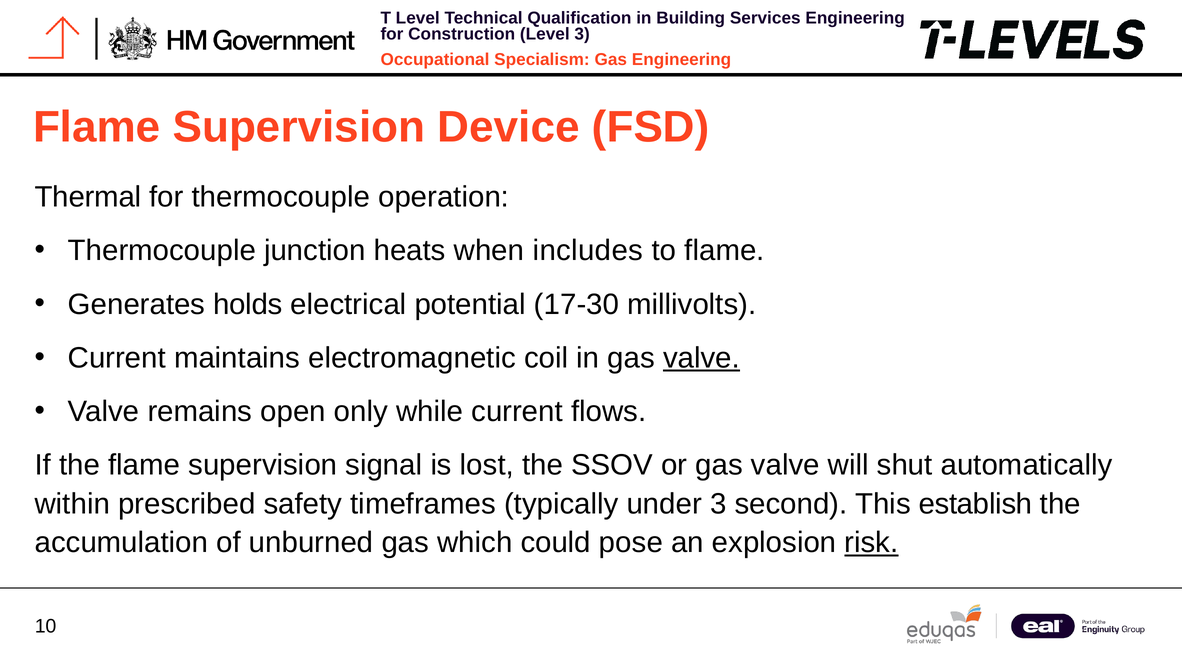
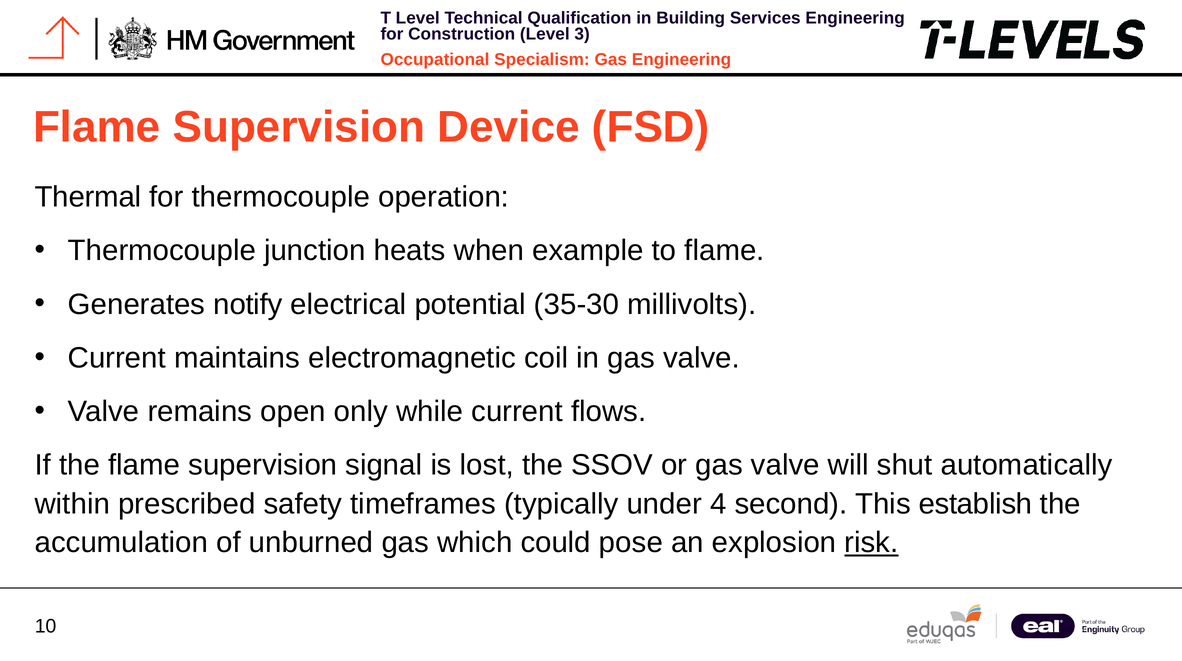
includes: includes -> example
holds: holds -> notify
17-30: 17-30 -> 35-30
valve at (702, 358) underline: present -> none
under 3: 3 -> 4
